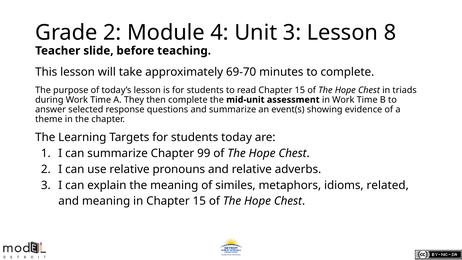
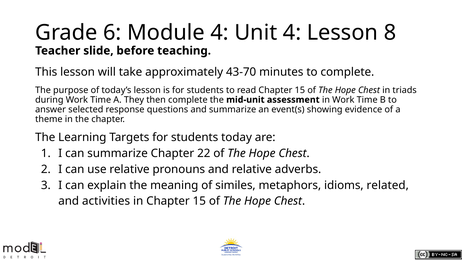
Grade 2: 2 -> 6
Unit 3: 3 -> 4
69-70: 69-70 -> 43-70
99: 99 -> 22
and meaning: meaning -> activities
